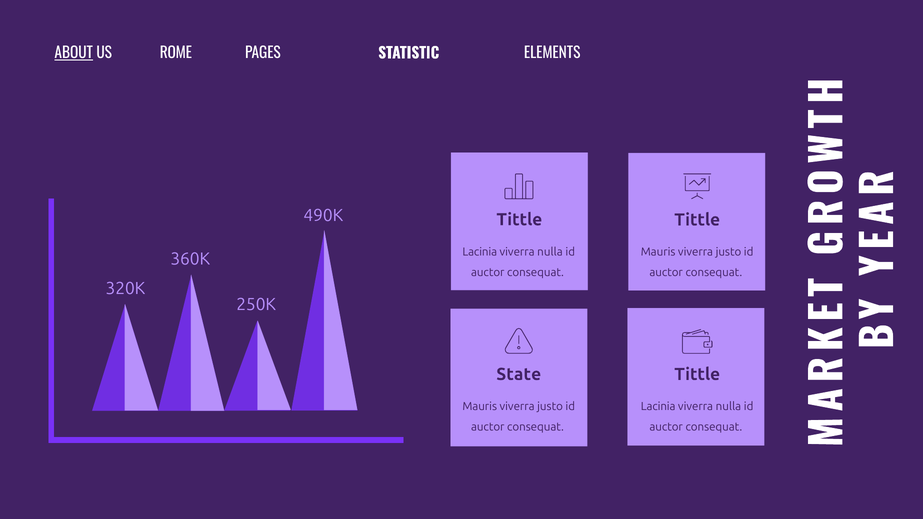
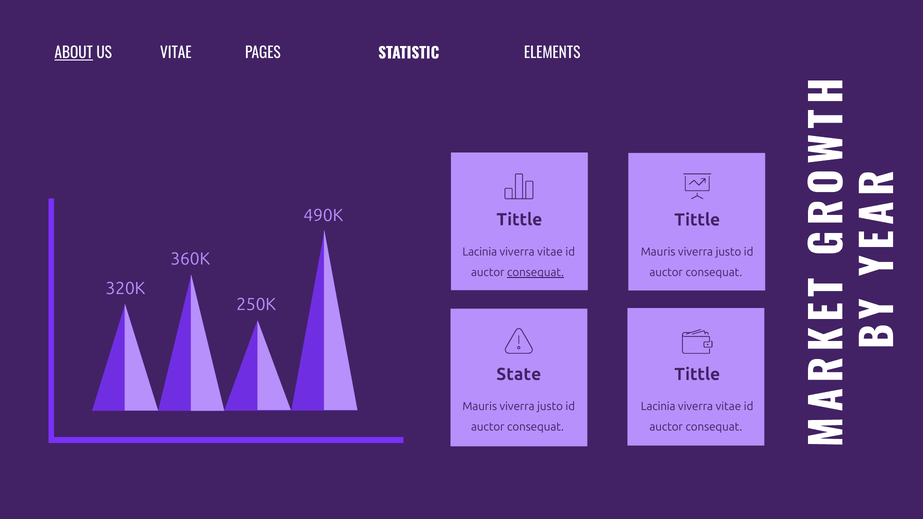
US ROME: ROME -> VITAE
nulla at (550, 252): nulla -> vitae
consequat at (535, 273) underline: none -> present
nulla at (728, 406): nulla -> vitae
